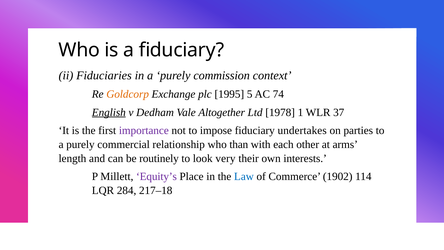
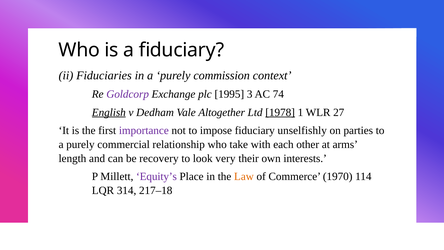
Goldcorp colour: orange -> purple
5: 5 -> 3
1978 underline: none -> present
37: 37 -> 27
undertakes: undertakes -> unselfishly
than: than -> take
routinely: routinely -> recovery
Law colour: blue -> orange
1902: 1902 -> 1970
284: 284 -> 314
